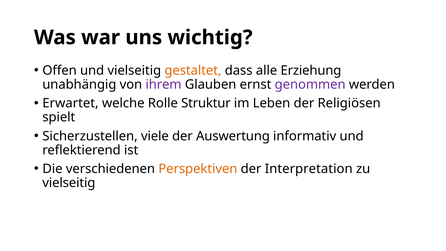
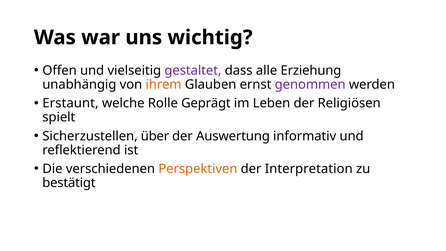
gestaltet colour: orange -> purple
ihrem colour: purple -> orange
Erwartet: Erwartet -> Erstaunt
Struktur: Struktur -> Geprägt
viele: viele -> über
vielseitig at (69, 183): vielseitig -> bestätigt
